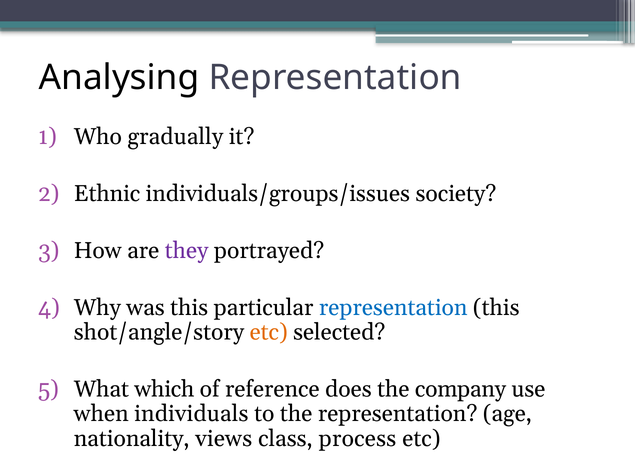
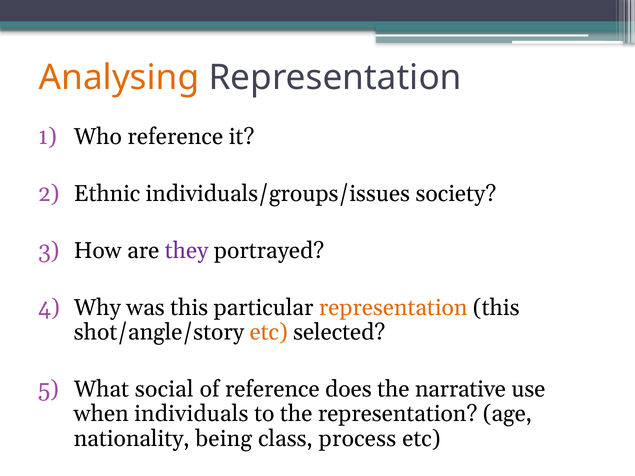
Analysing colour: black -> orange
Who gradually: gradually -> reference
representation at (393, 308) colour: blue -> orange
which: which -> social
company: company -> narrative
views: views -> being
